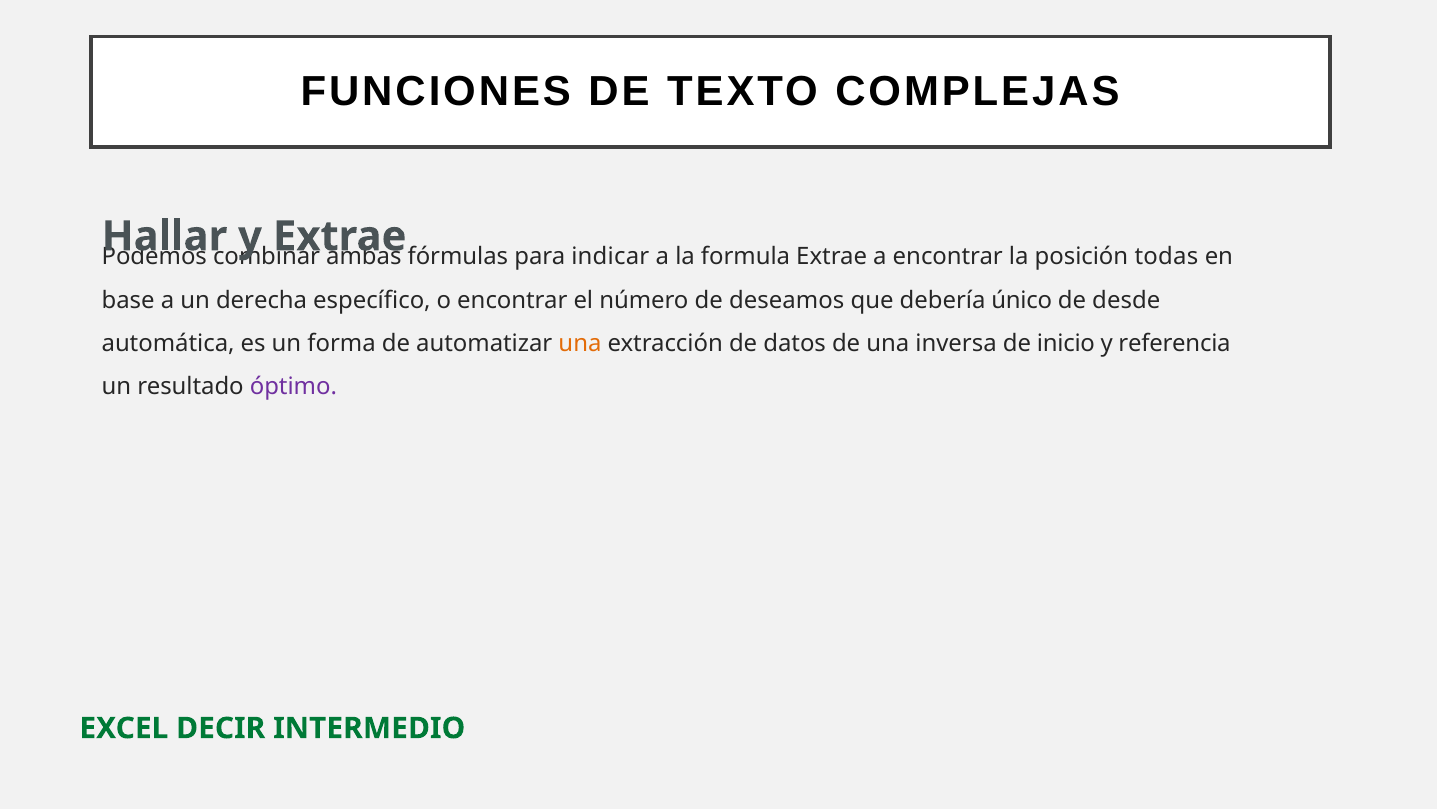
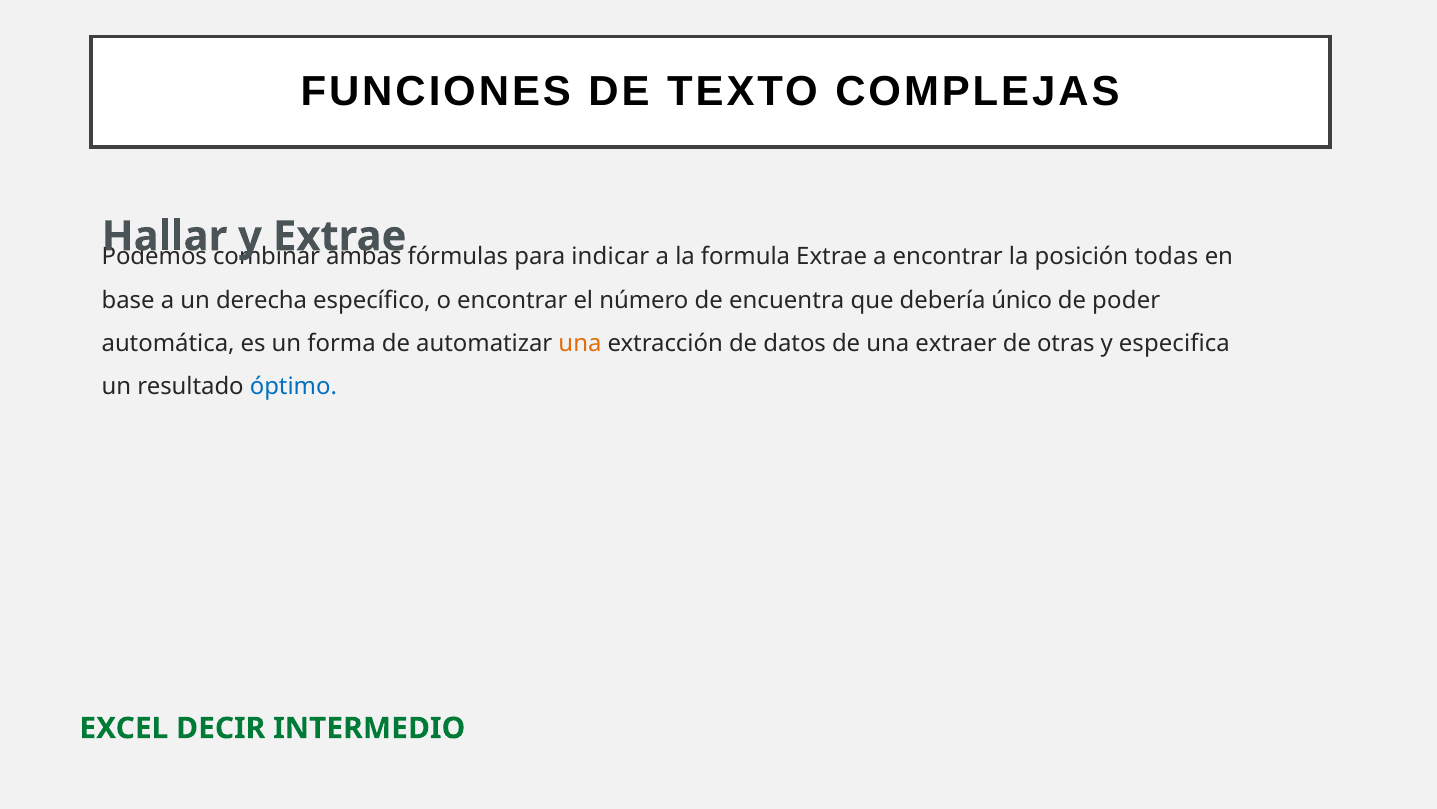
deseamos: deseamos -> encuentra
desde: desde -> poder
inversa: inversa -> extraer
inicio: inicio -> otras
referencia: referencia -> especifica
óptimo colour: purple -> blue
